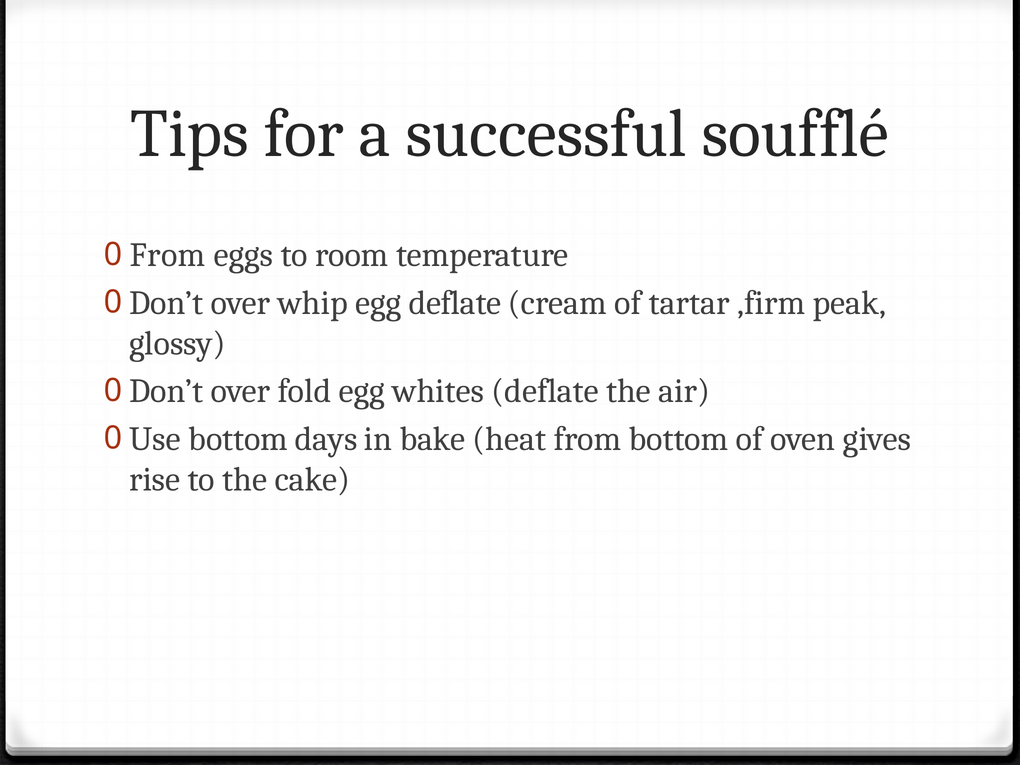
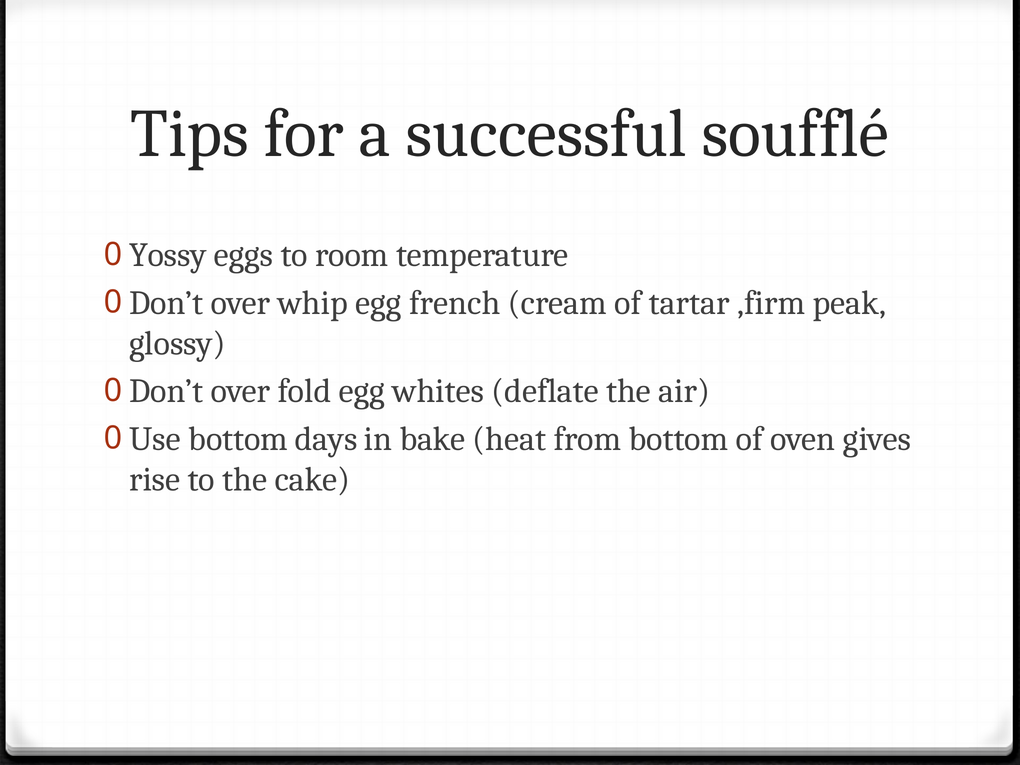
From at (168, 255): From -> Yossy
egg deflate: deflate -> french
